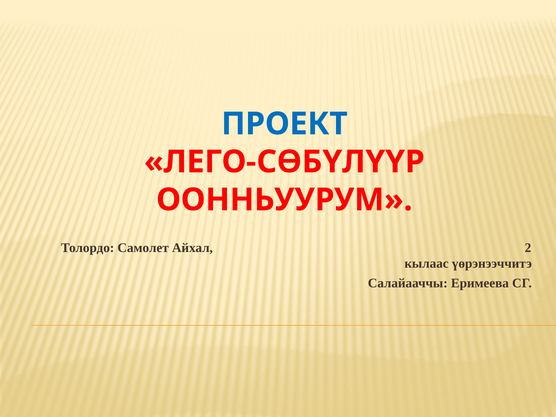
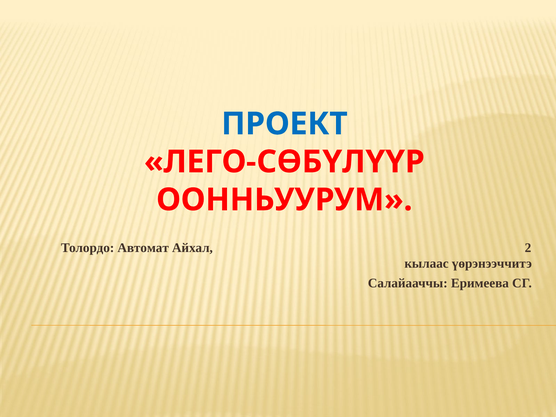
Самолет: Самолет -> Автомат
